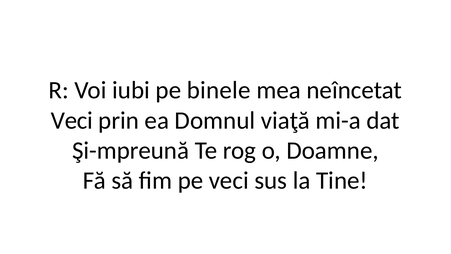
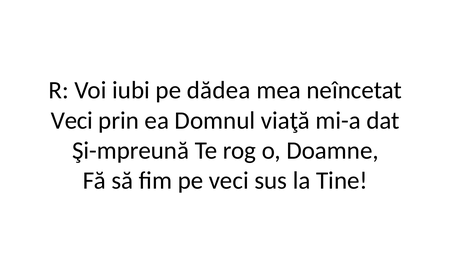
binele: binele -> dădea
